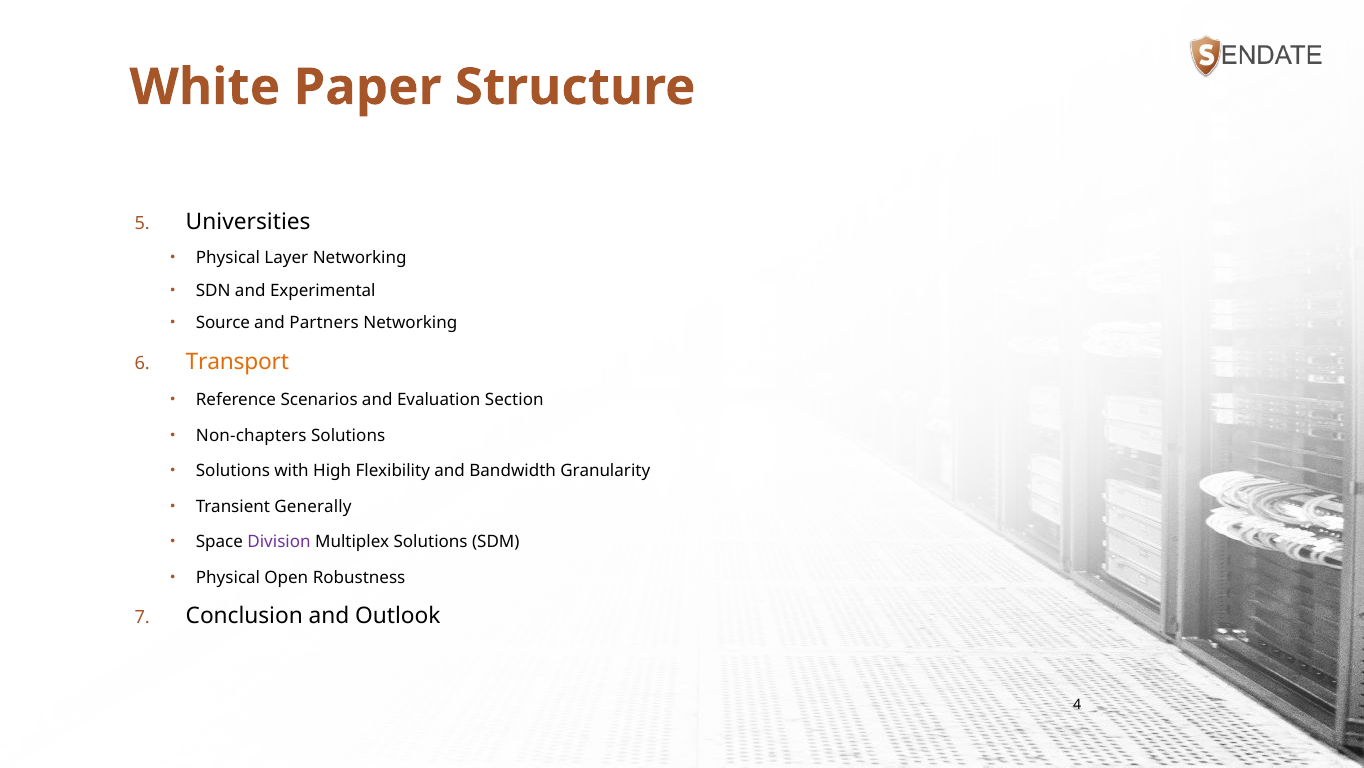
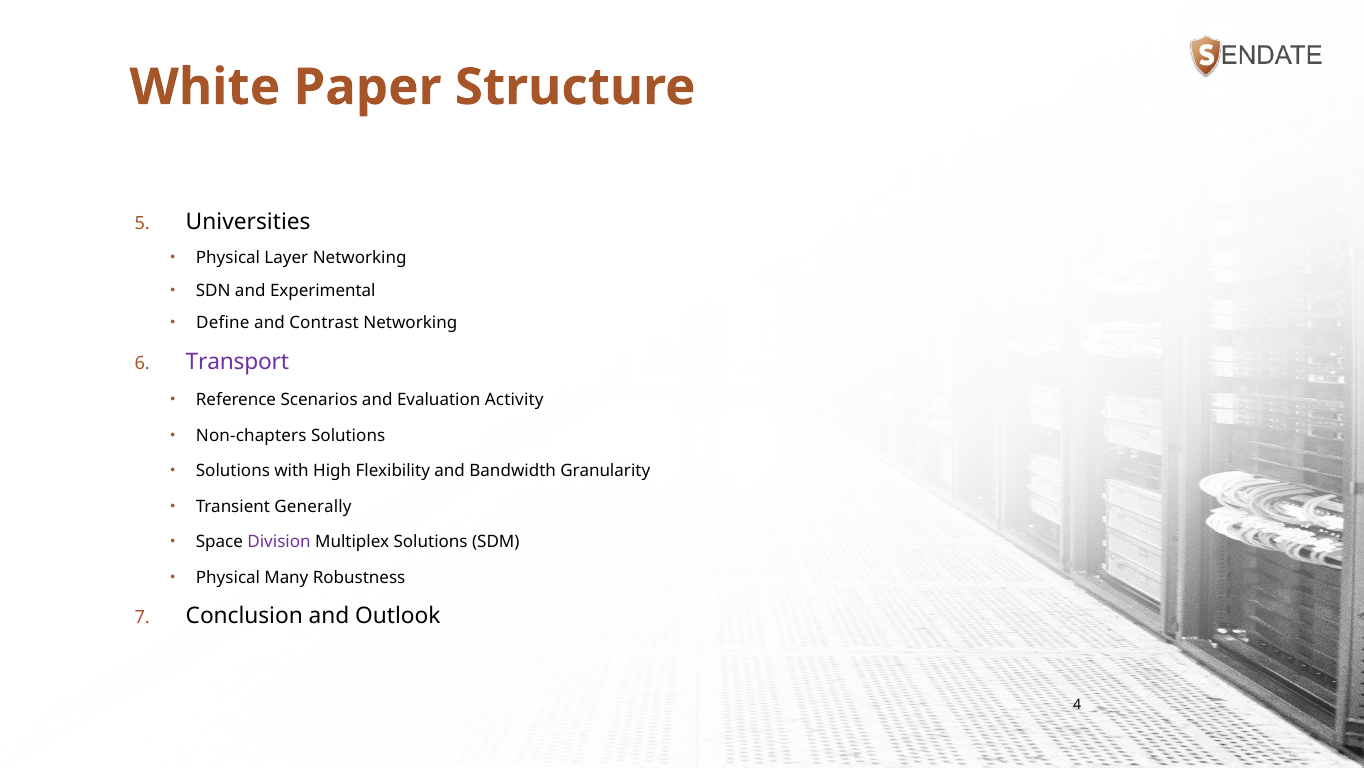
Source: Source -> Define
Partners: Partners -> Contrast
Transport colour: orange -> purple
Section: Section -> Activity
Open: Open -> Many
